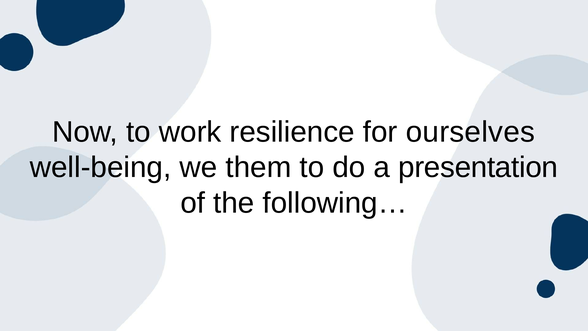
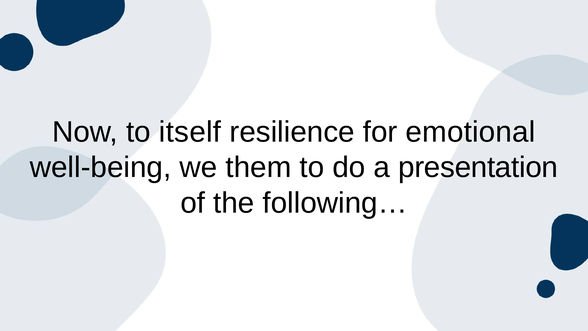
work: work -> itself
ourselves: ourselves -> emotional
